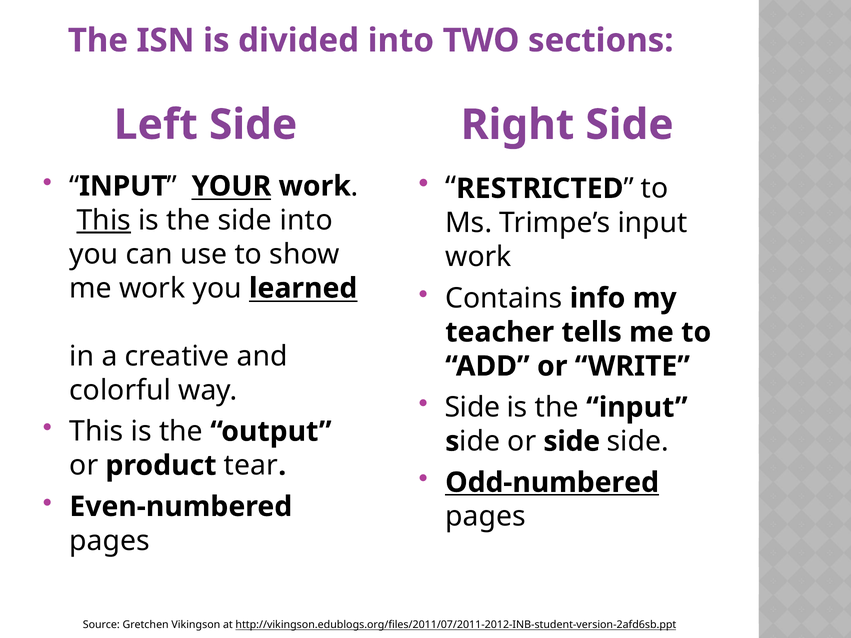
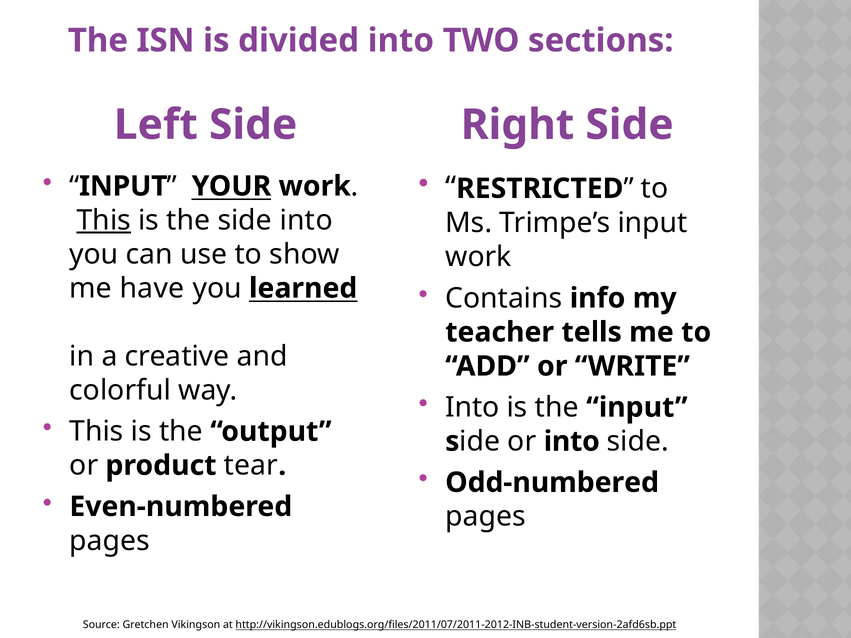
me work: work -> have
Side at (472, 408): Side -> Into
or side: side -> into
Odd-numbered underline: present -> none
